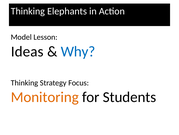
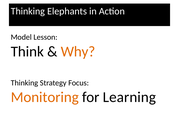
Ideas: Ideas -> Think
Why colour: blue -> orange
Students: Students -> Learning
